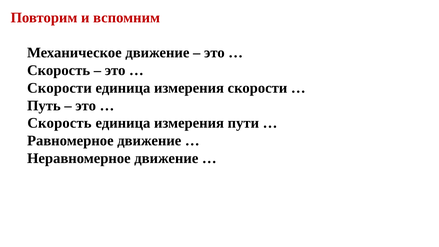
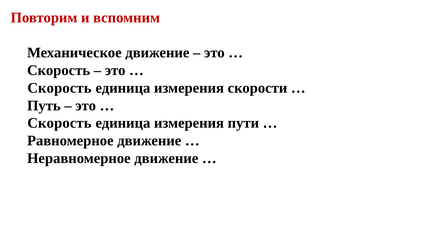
Скорости at (59, 88): Скорости -> Скорость
